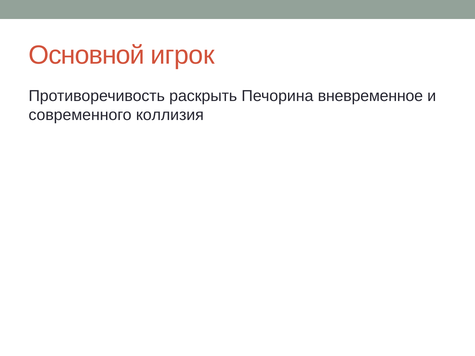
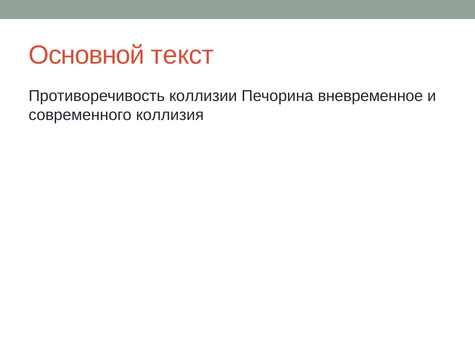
игрок: игрок -> текст
раскрыть: раскрыть -> коллизии
